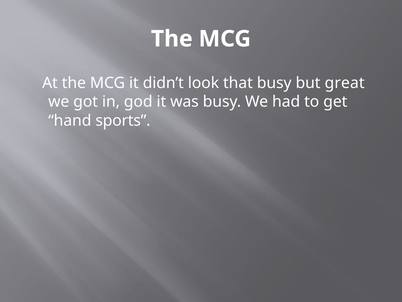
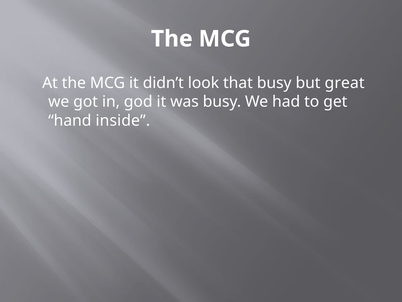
sports: sports -> inside
